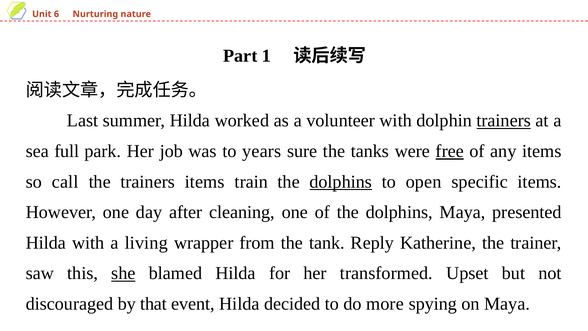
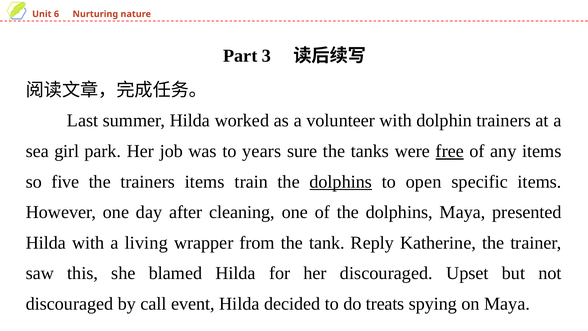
1: 1 -> 3
trainers at (504, 121) underline: present -> none
full: full -> girl
call: call -> five
she underline: present -> none
her transformed: transformed -> discouraged
that: that -> call
more: more -> treats
